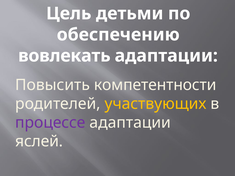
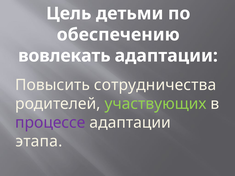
компетентности: компетентности -> сотрудничества
участвующих colour: yellow -> light green
яслей: яслей -> этапа
